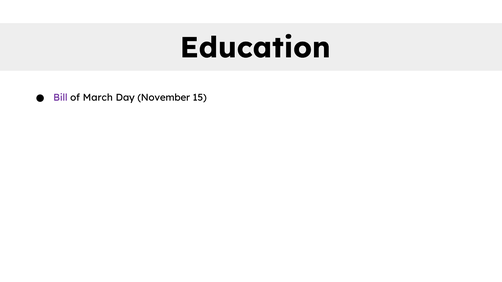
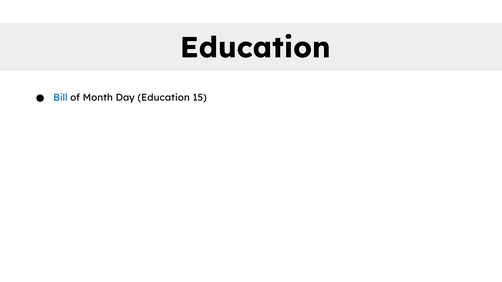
Bill colour: purple -> blue
March: March -> Month
Day November: November -> Education
